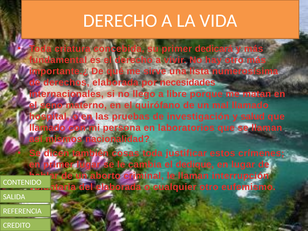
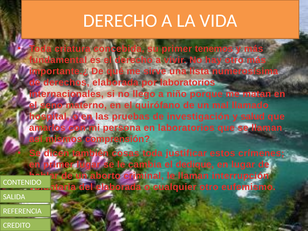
dedicará: dedicará -> tenemos
por necesidades: necesidades -> laboratorios
libre: libre -> niño
llamado at (47, 128): llamado -> amarlos
nacionalidad: nacionalidad -> comprensión
